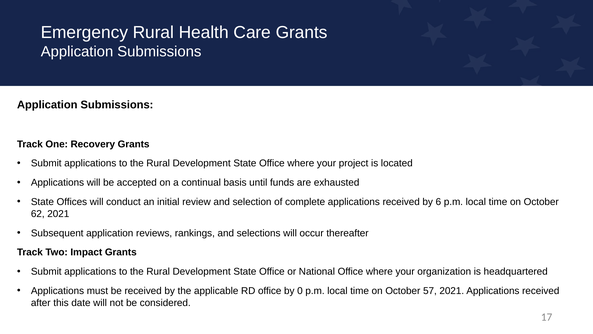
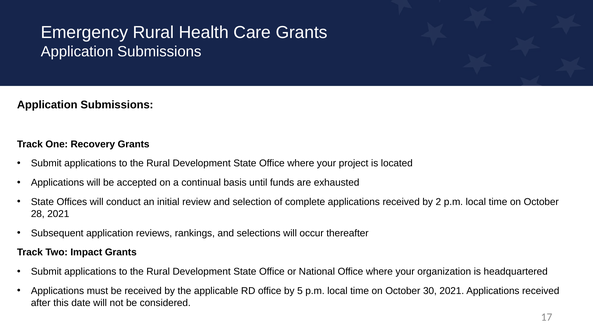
6: 6 -> 2
62: 62 -> 28
0: 0 -> 5
57: 57 -> 30
